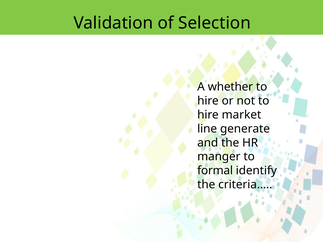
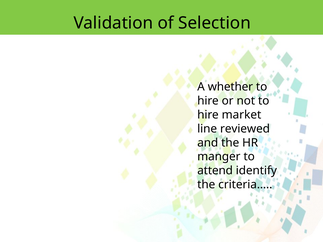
generate: generate -> reviewed
formal: formal -> attend
